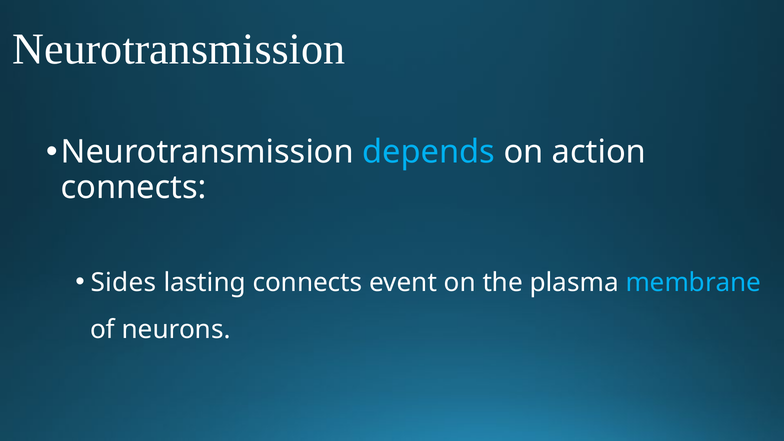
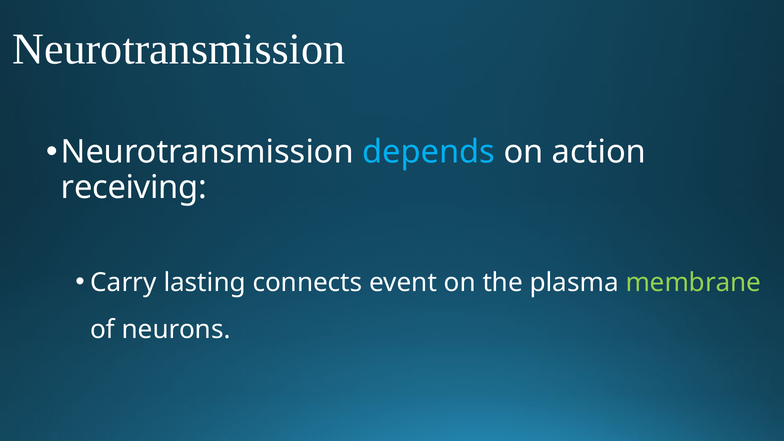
connects at (134, 187): connects -> receiving
Sides: Sides -> Carry
membrane colour: light blue -> light green
